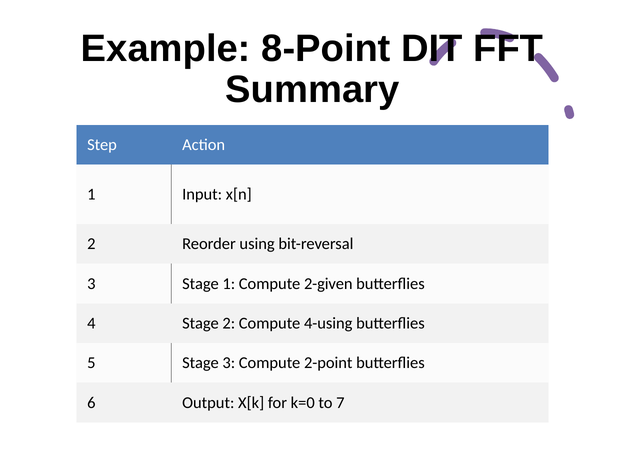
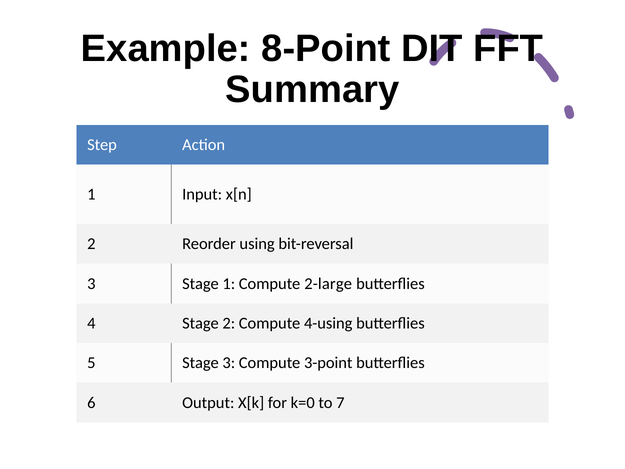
2-given: 2-given -> 2-large
2-point: 2-point -> 3-point
